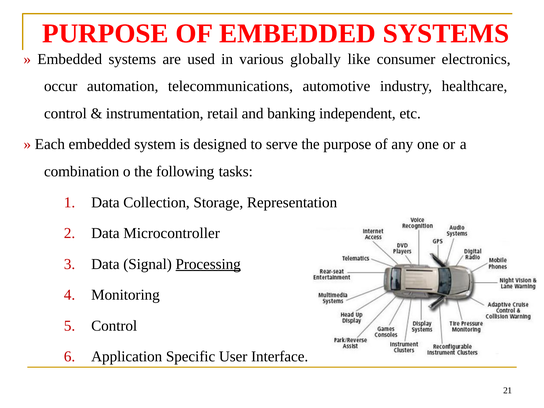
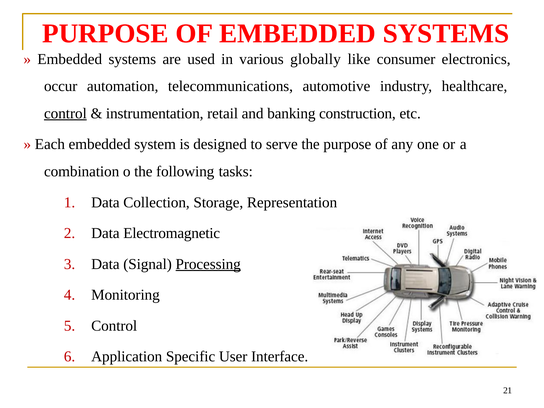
control at (65, 113) underline: none -> present
independent: independent -> construction
Microcontroller: Microcontroller -> Electromagnetic
